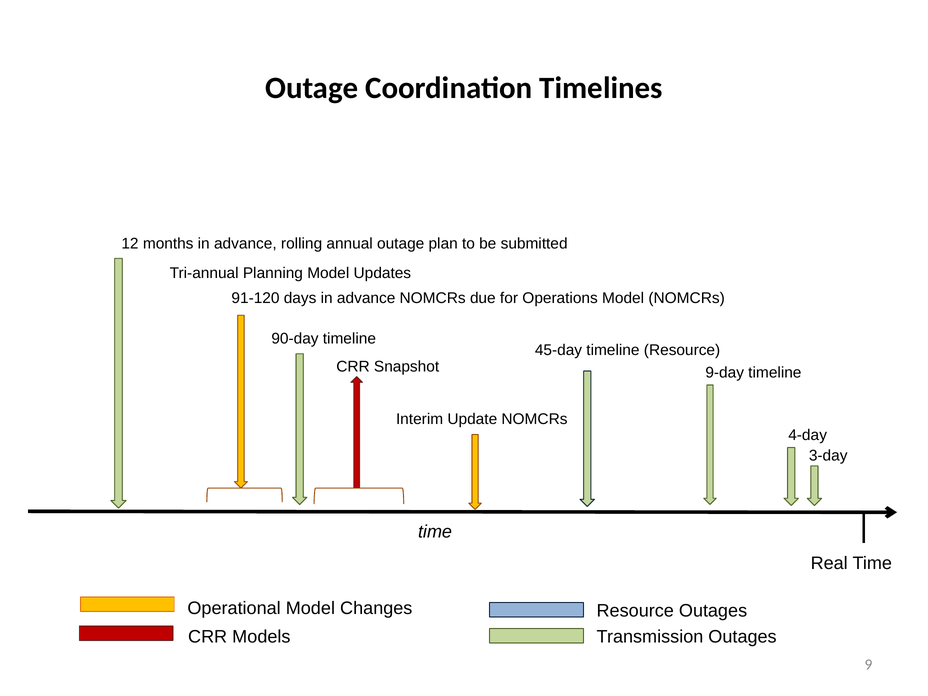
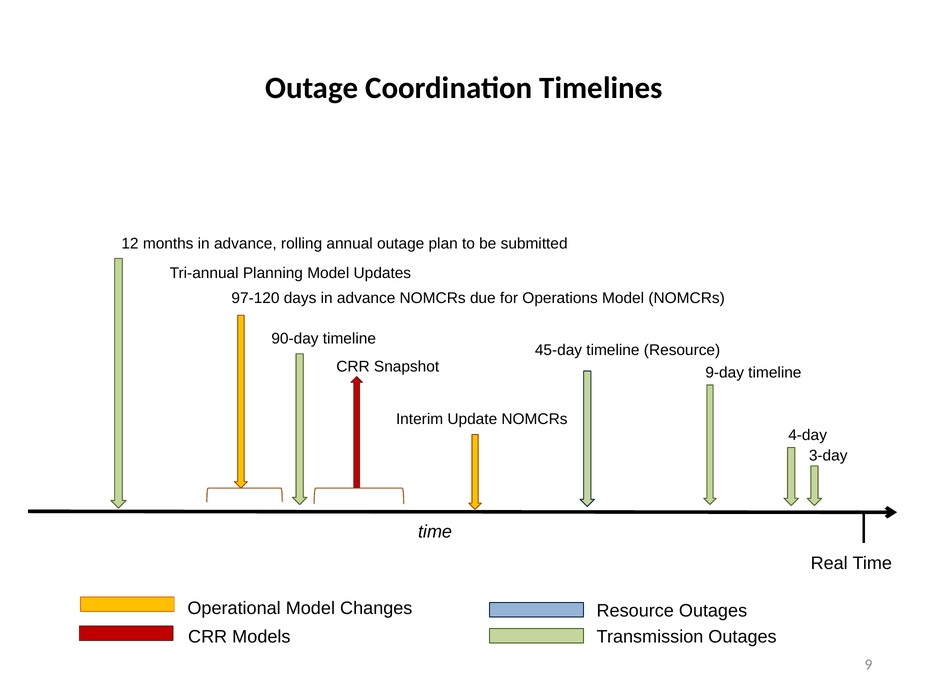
91-120: 91-120 -> 97-120
